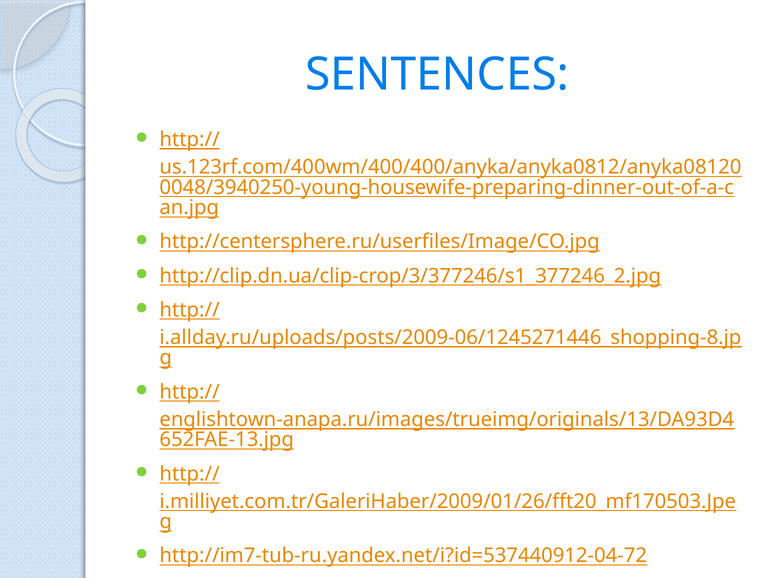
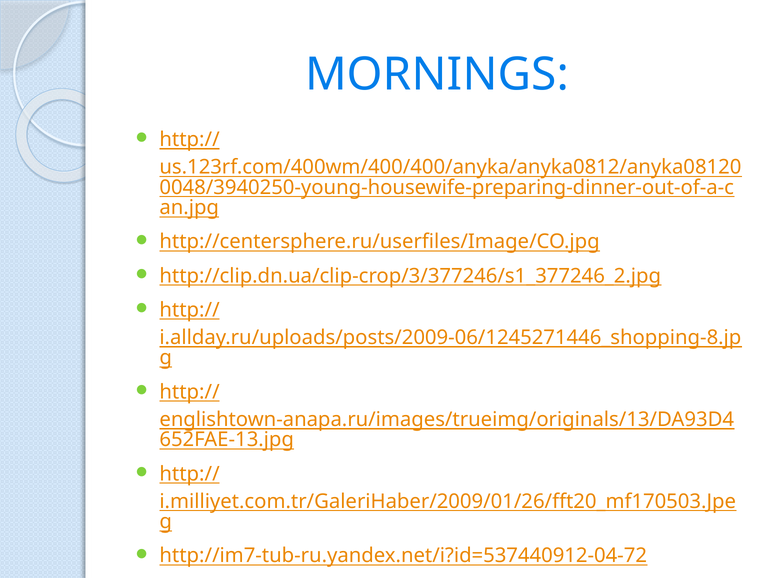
SENTENCES: SENTENCES -> MORNINGS
